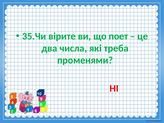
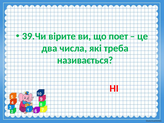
35.Чи: 35.Чи -> 39.Чи
променями: променями -> називається
